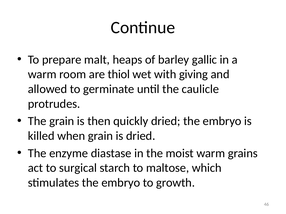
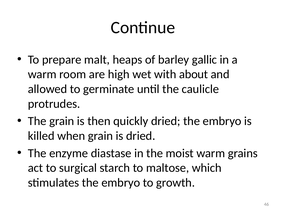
thiol: thiol -> high
giving: giving -> about
